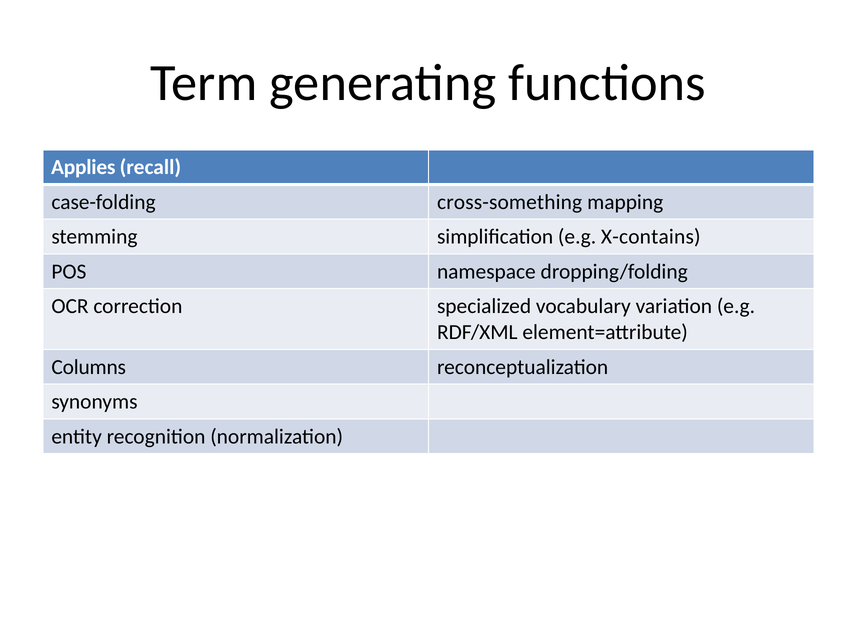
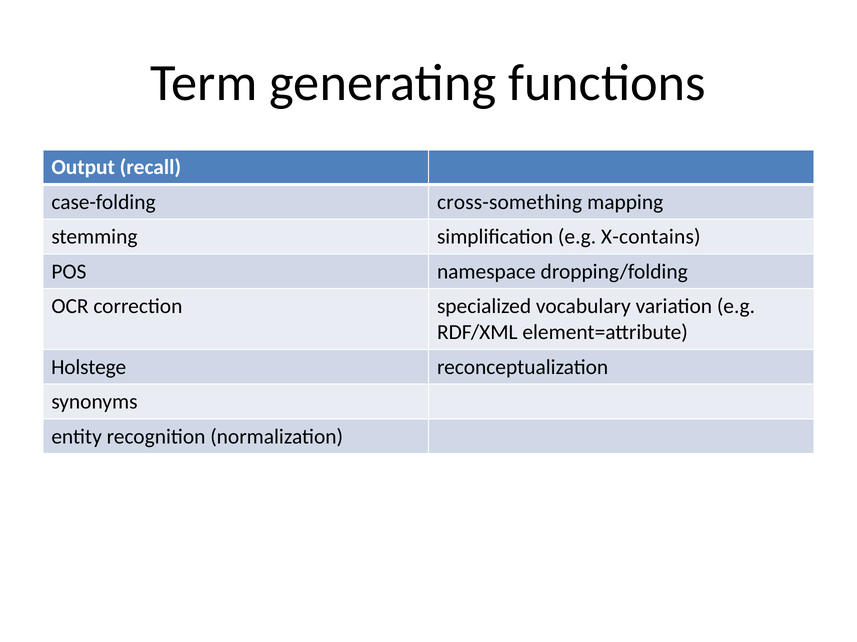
Applies: Applies -> Output
Columns: Columns -> Holstege
